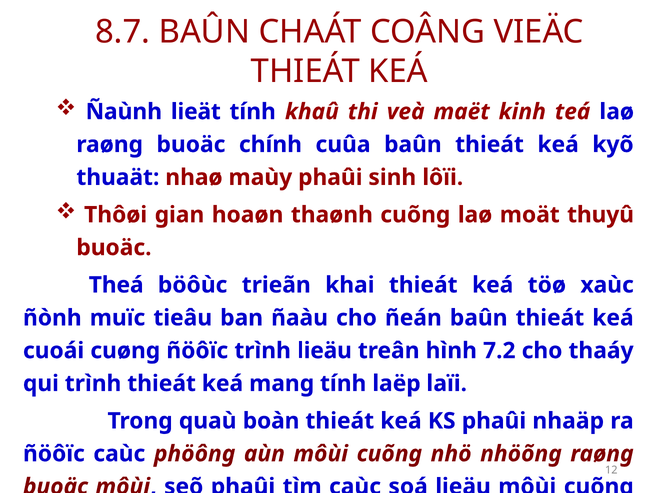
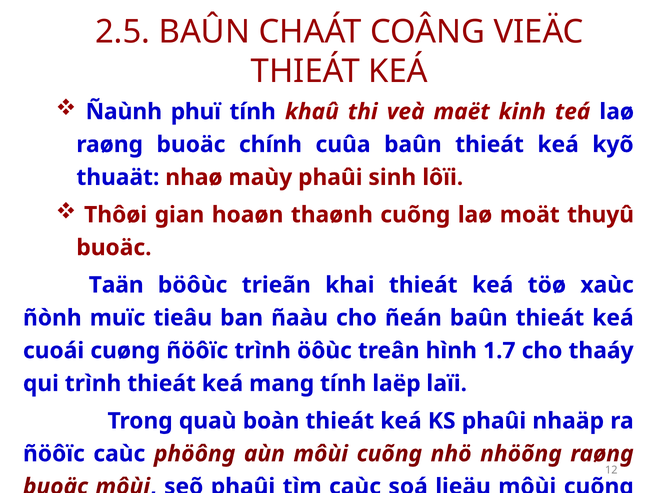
8.7: 8.7 -> 2.5
lieät: lieät -> phuï
Theá: Theá -> Taän
trình lieäu: lieäu -> öôùc
7.2: 7.2 -> 1.7
